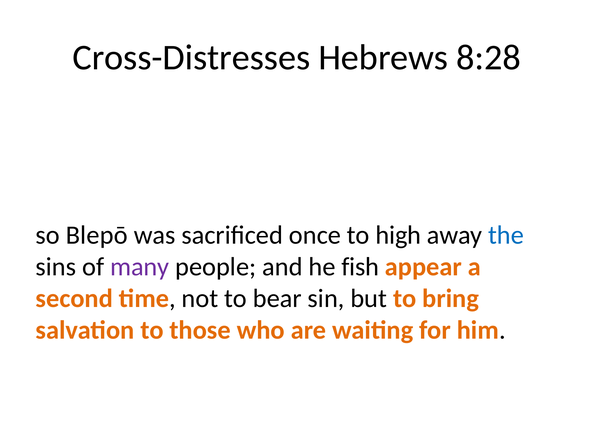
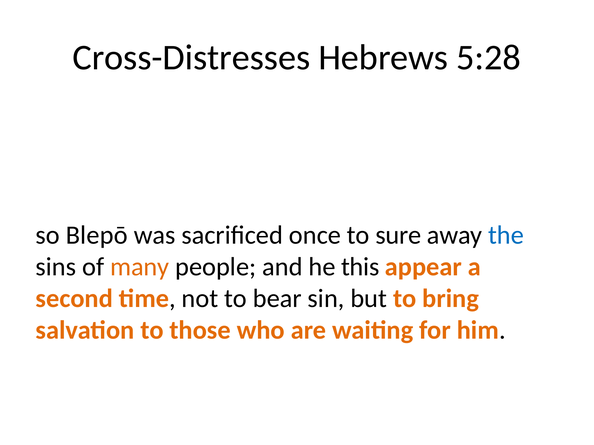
8:28: 8:28 -> 5:28
high: high -> sure
many colour: purple -> orange
fish: fish -> this
